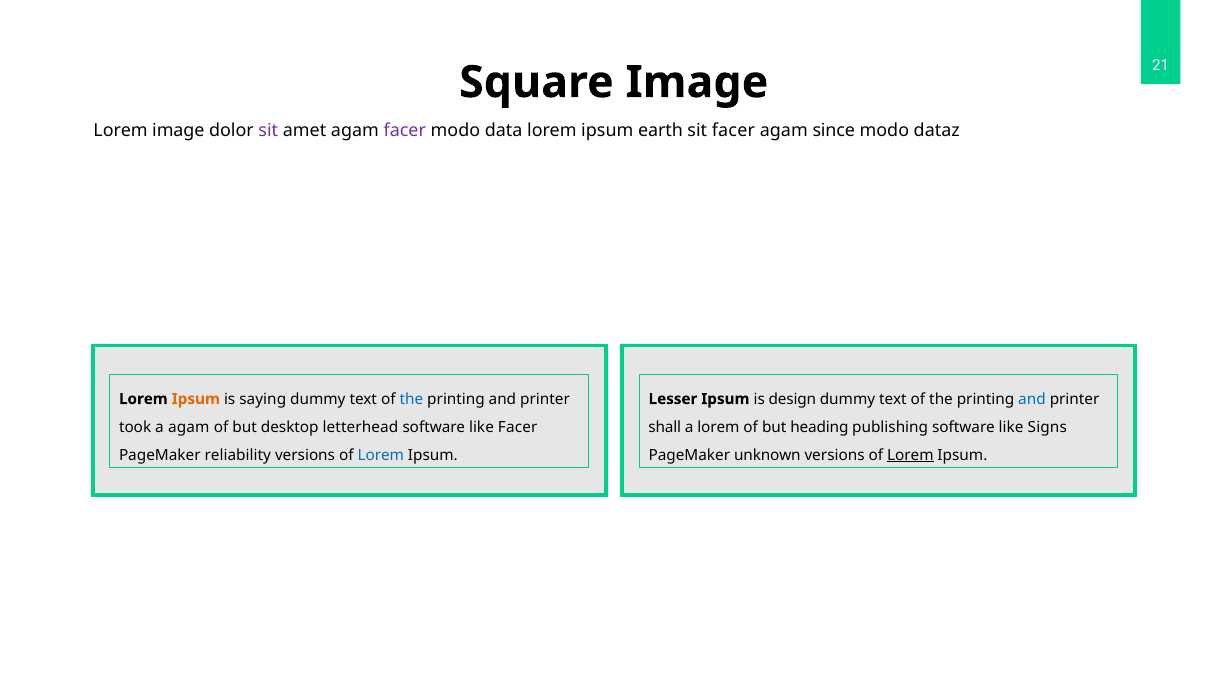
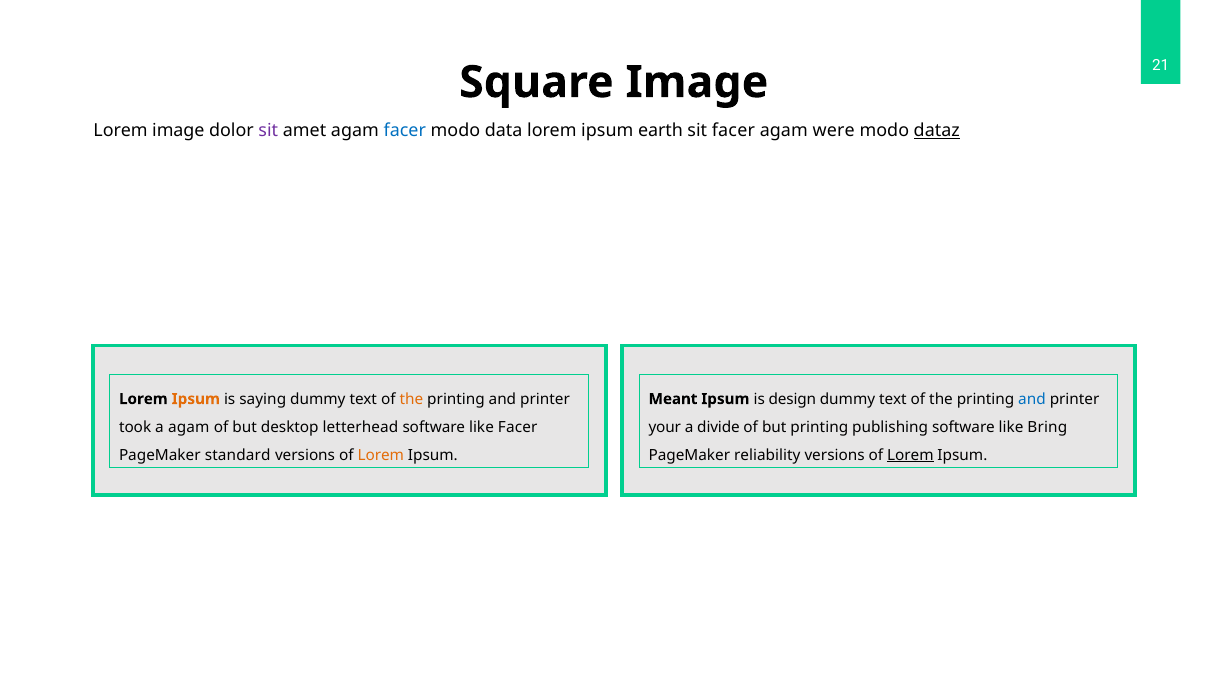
facer at (405, 131) colour: purple -> blue
since: since -> were
dataz underline: none -> present
the at (411, 399) colour: blue -> orange
Lesser: Lesser -> Meant
shall: shall -> your
a lorem: lorem -> divide
but heading: heading -> printing
Signs: Signs -> Bring
reliability: reliability -> standard
Lorem at (381, 455) colour: blue -> orange
unknown: unknown -> reliability
